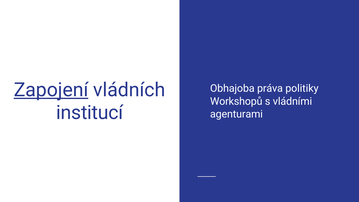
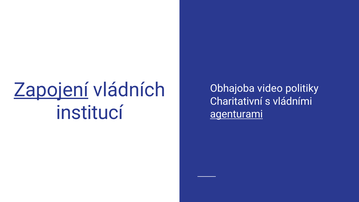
práva: práva -> video
Workshopů: Workshopů -> Charitativní
agenturami underline: none -> present
